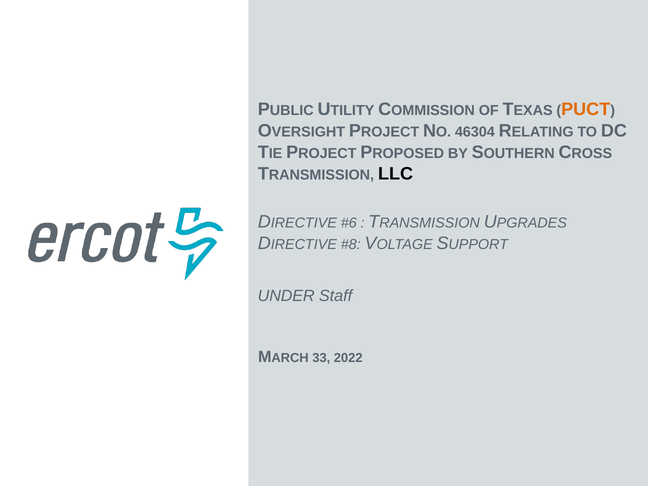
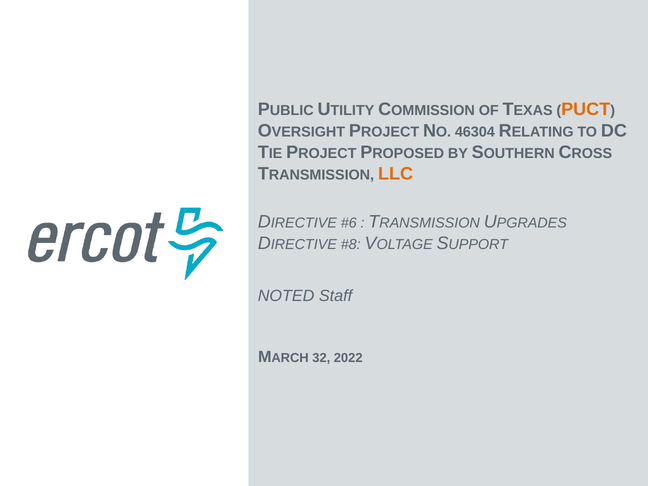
LLC colour: black -> orange
UNDER: UNDER -> NOTED
33: 33 -> 32
